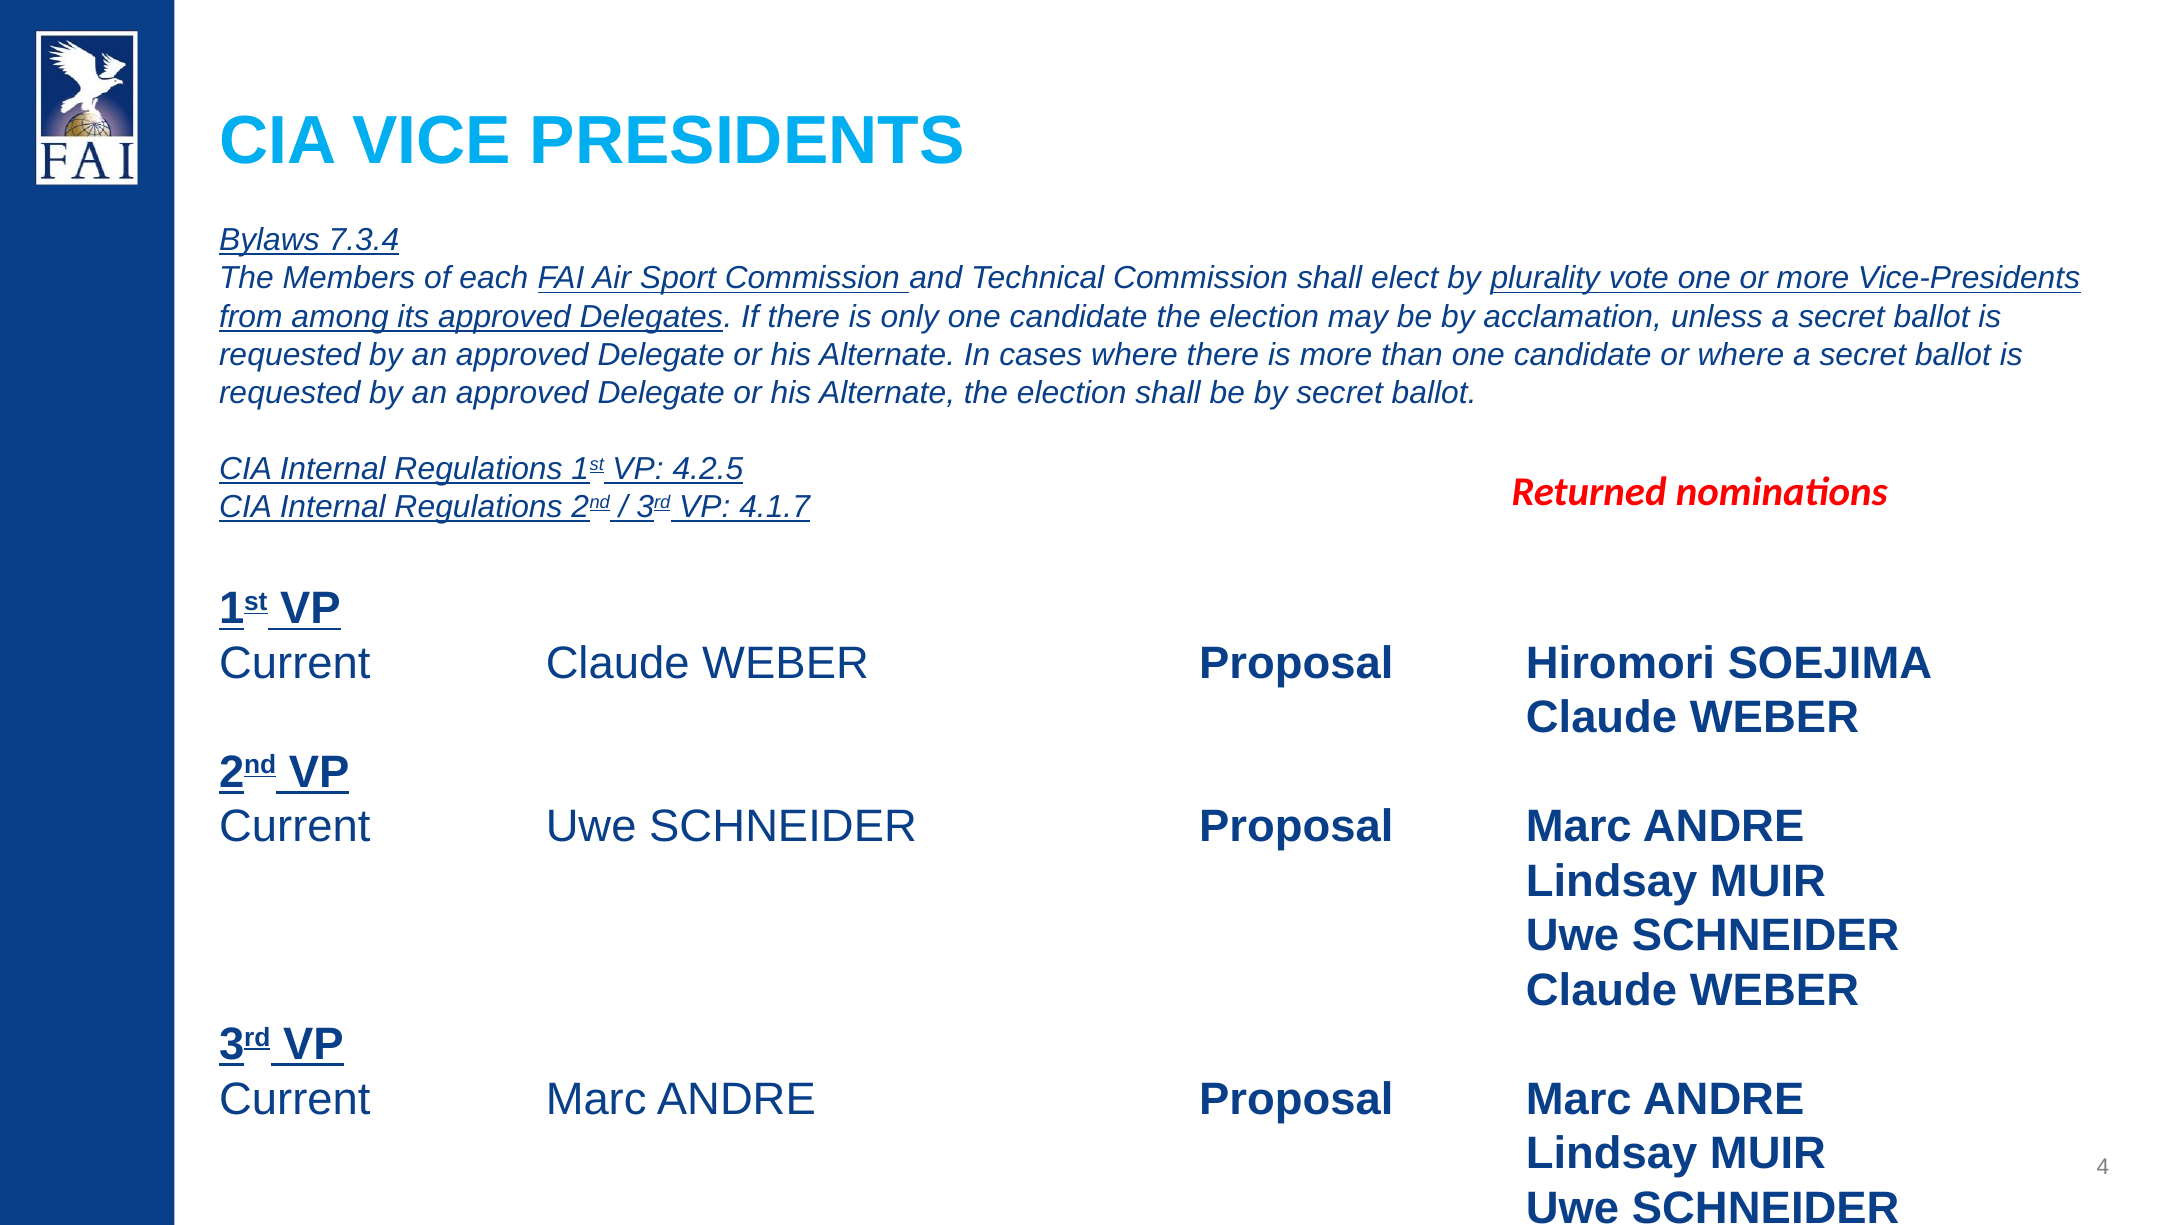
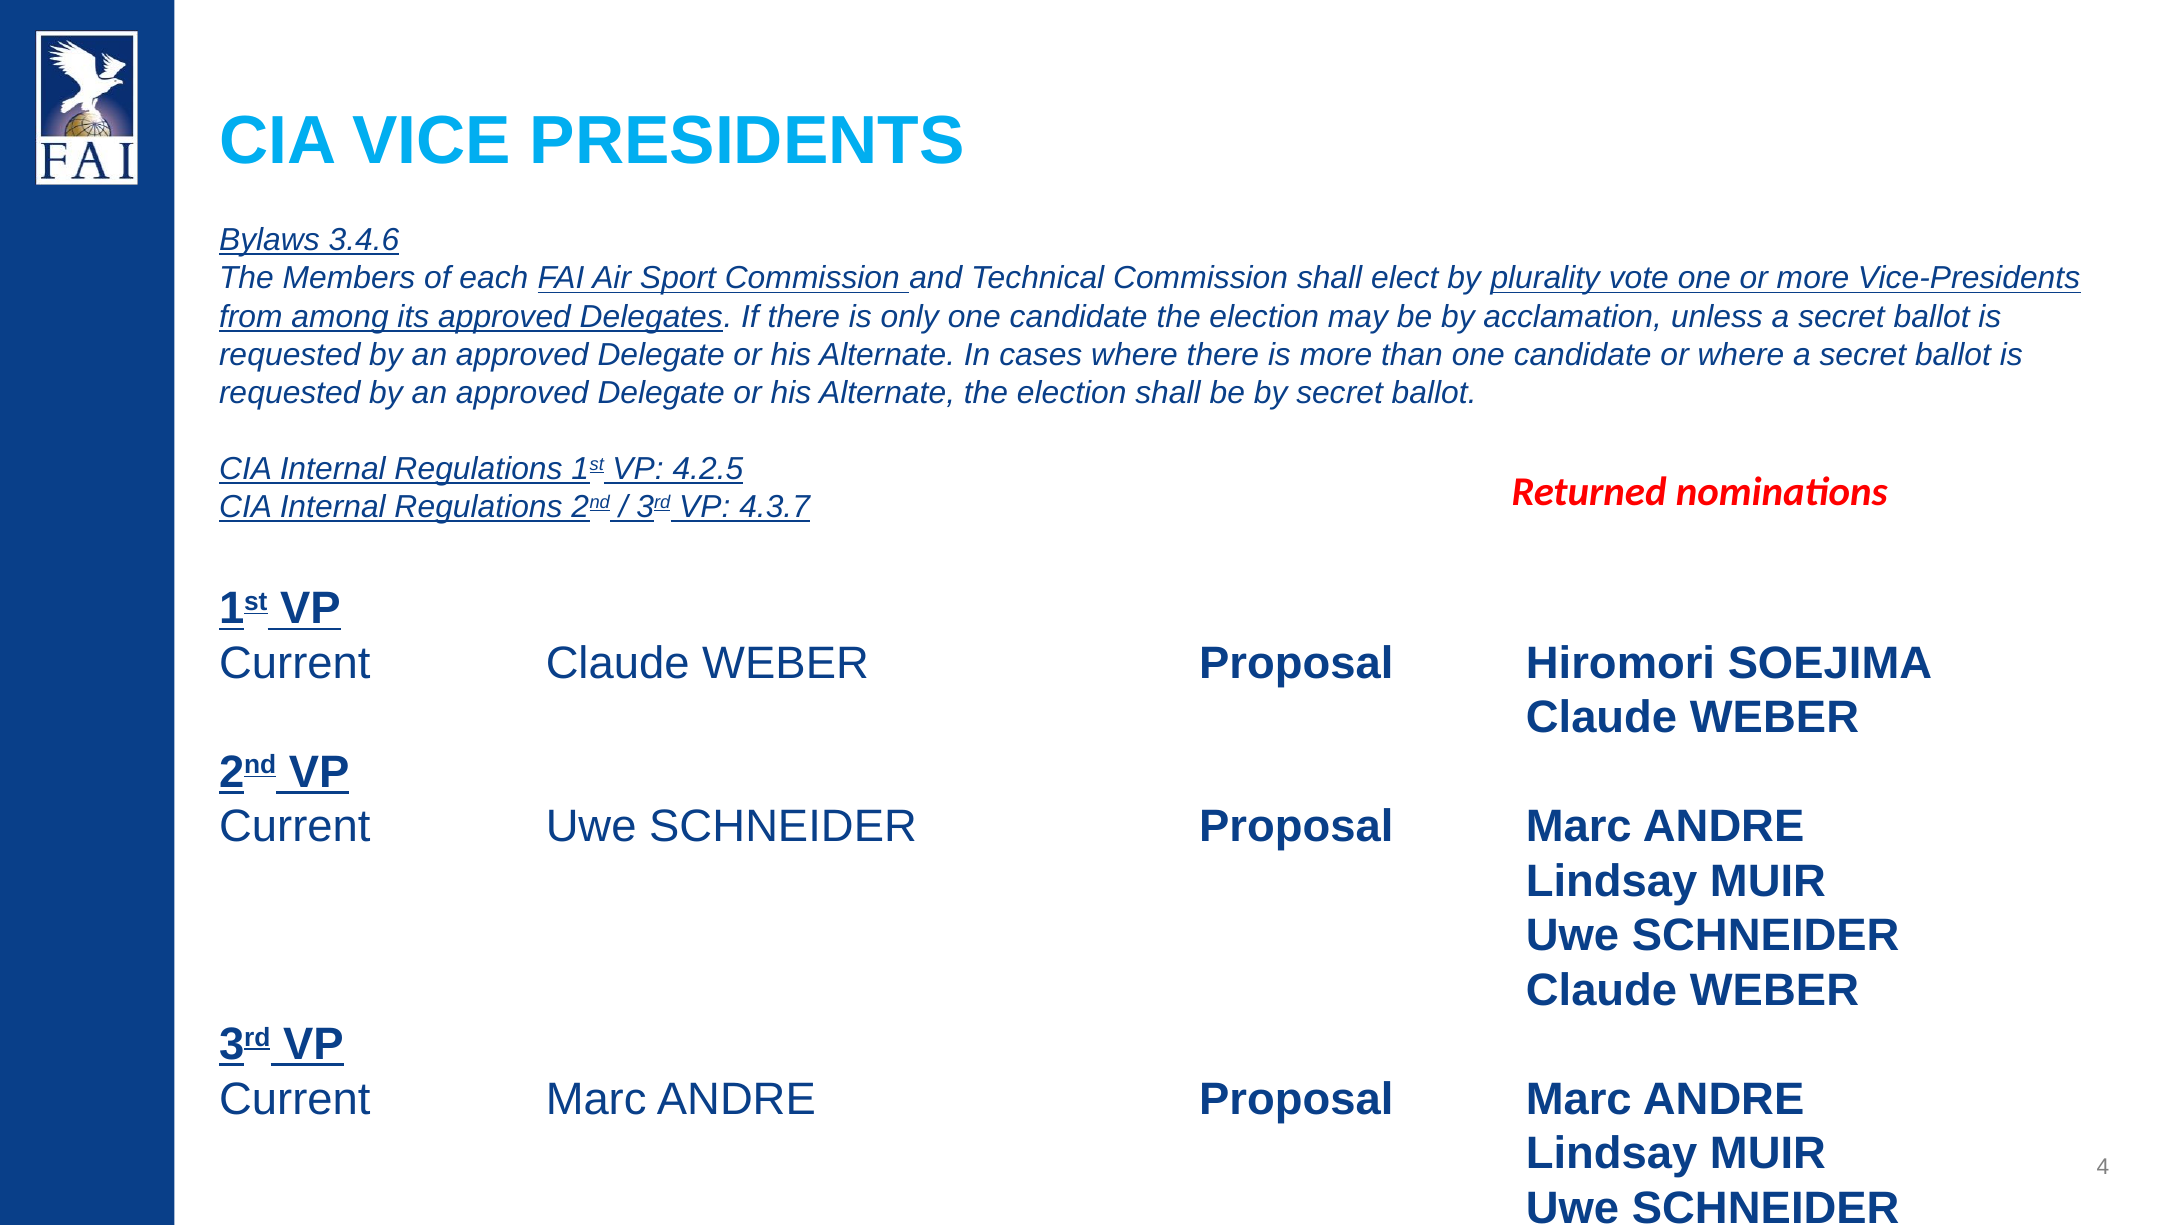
7.3.4: 7.3.4 -> 3.4.6
4.1.7: 4.1.7 -> 4.3.7
